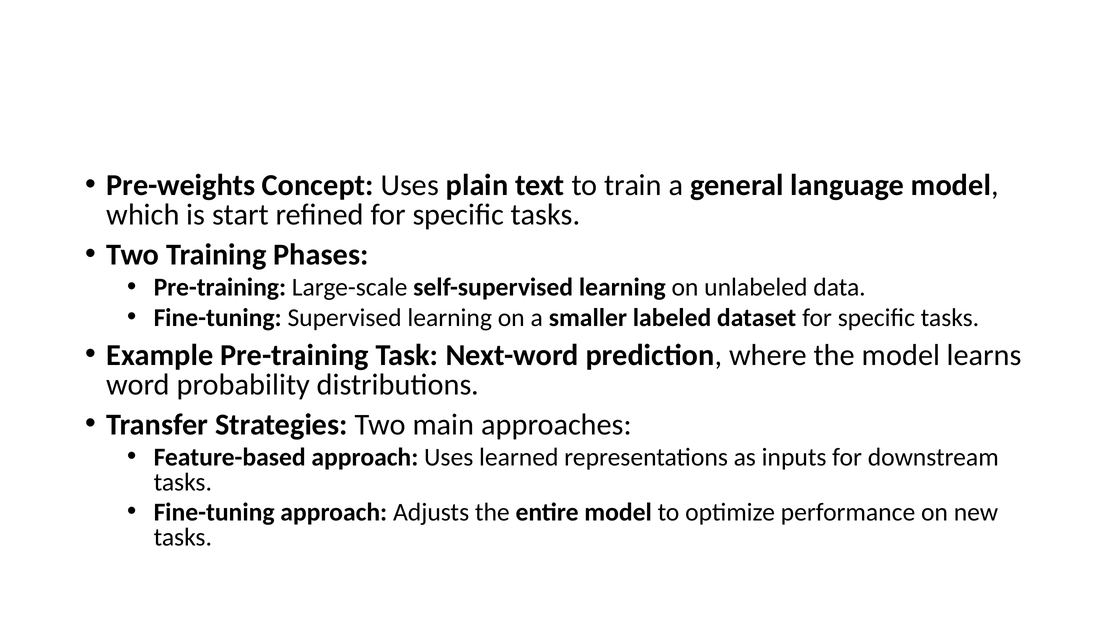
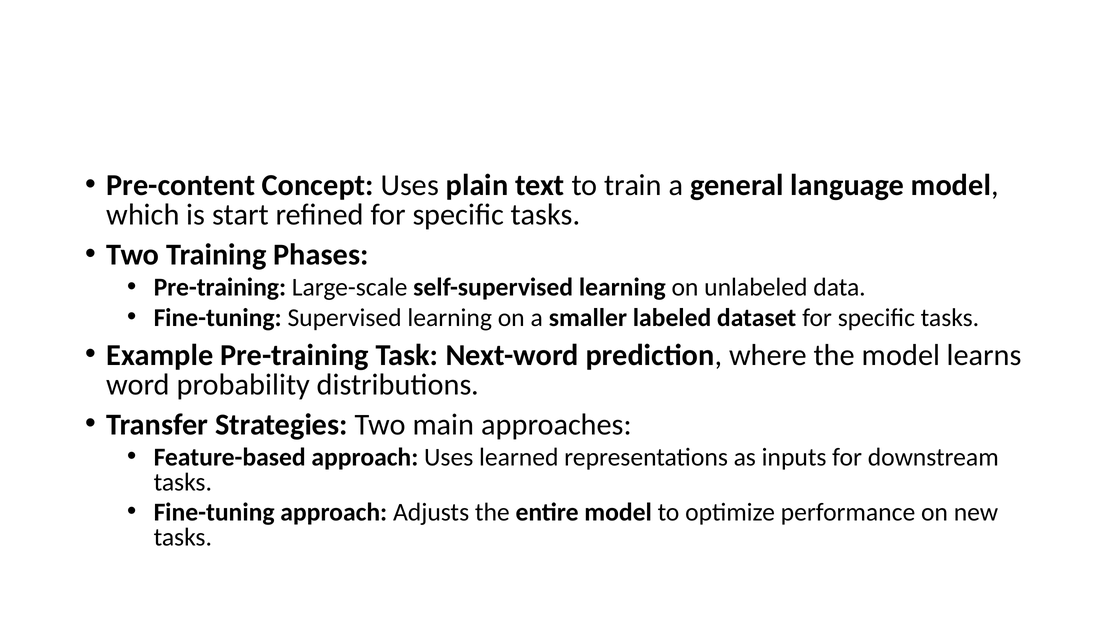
Pre-weights: Pre-weights -> Pre-content
